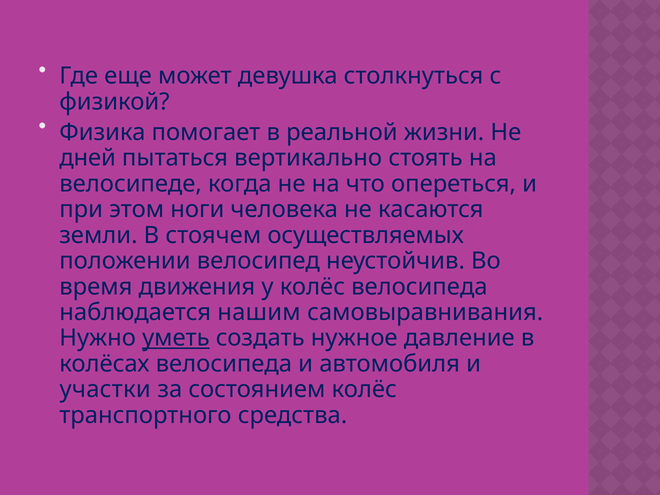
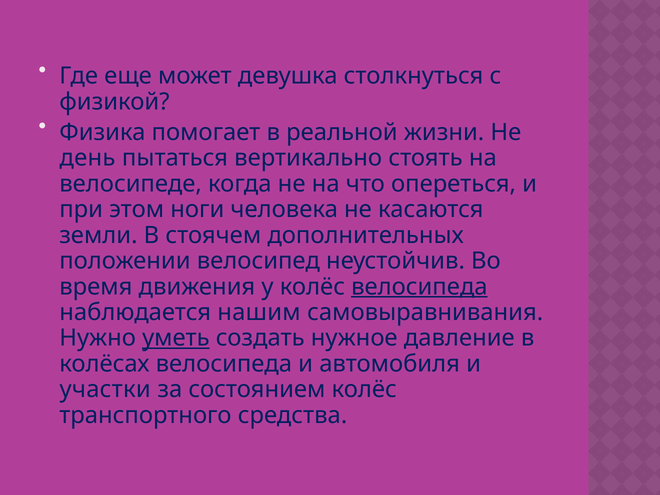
дней: дней -> день
осуществляемых: осуществляемых -> дополнительных
велосипеда at (419, 287) underline: none -> present
